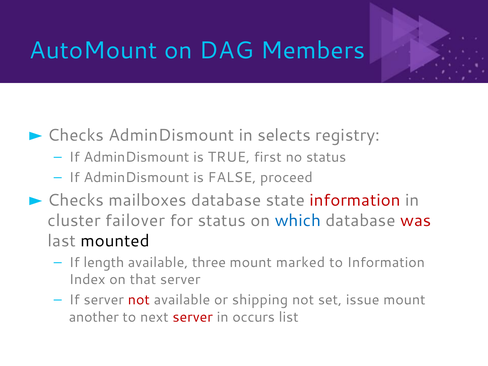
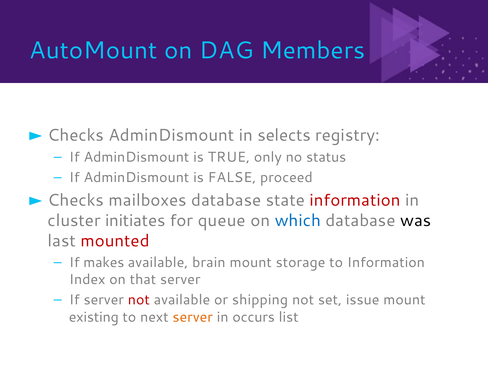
first: first -> only
failover: failover -> initiates
for status: status -> queue
was colour: red -> black
mounted colour: black -> red
length: length -> makes
three: three -> brain
marked: marked -> storage
another: another -> existing
server at (193, 317) colour: red -> orange
